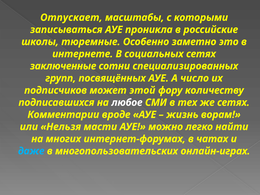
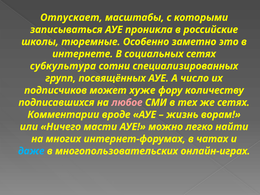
заключенные: заключенные -> субкультура
этой: этой -> хуже
любое colour: white -> pink
Нельзя: Нельзя -> Ничего
